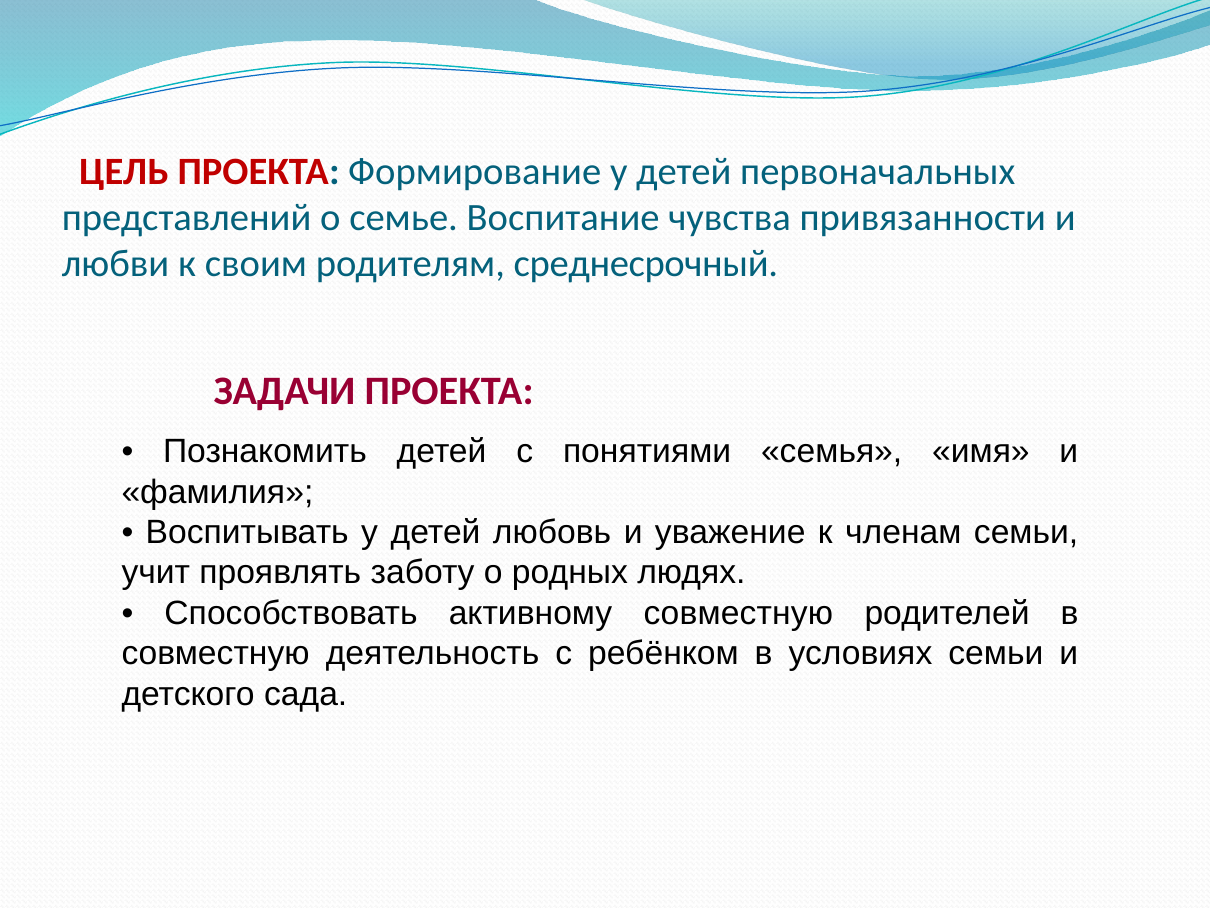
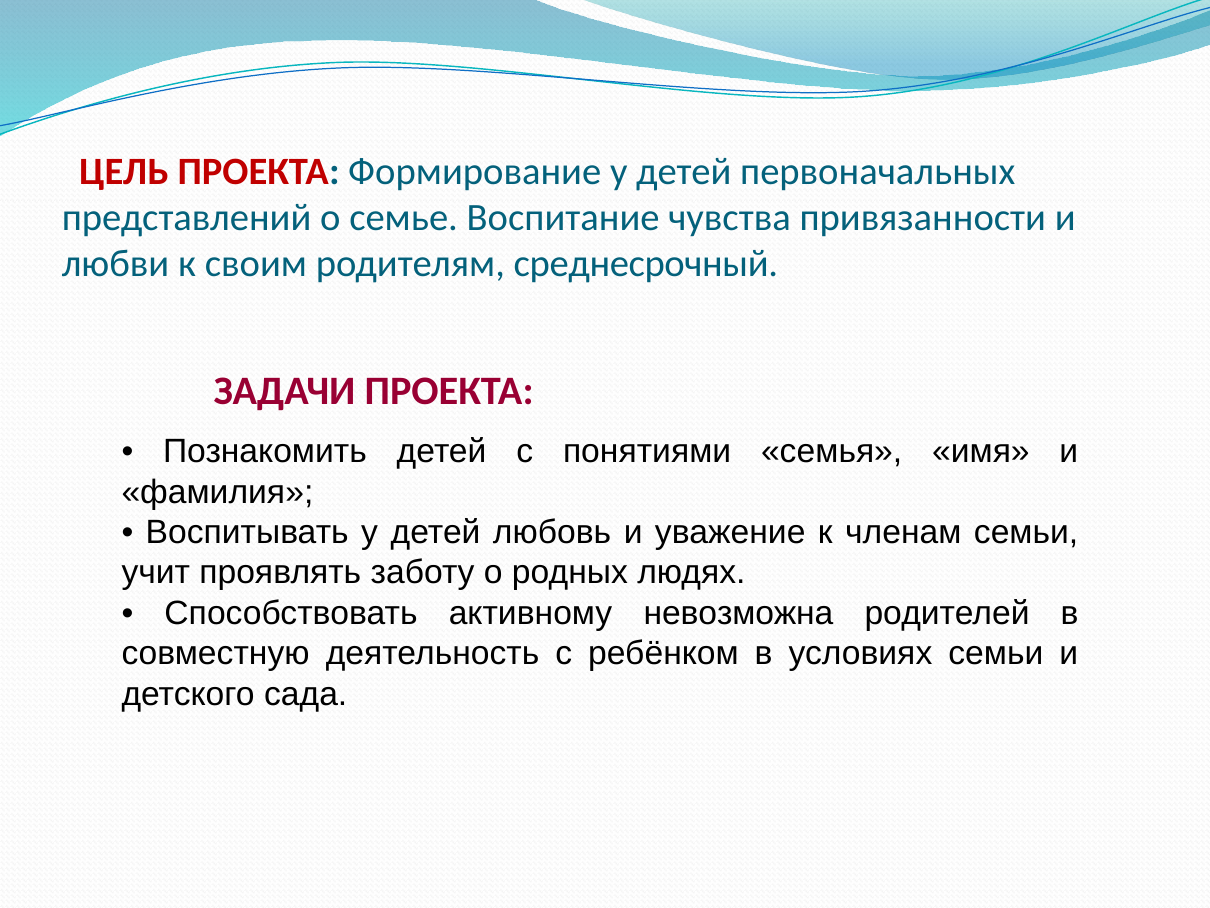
активному совместную: совместную -> невозможна
